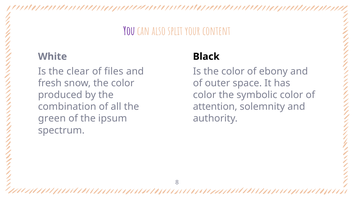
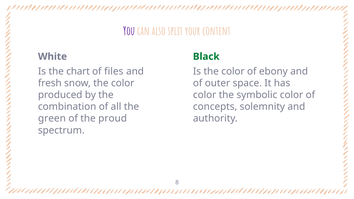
Black colour: black -> green
clear: clear -> chart
attention: attention -> concepts
ipsum: ipsum -> proud
